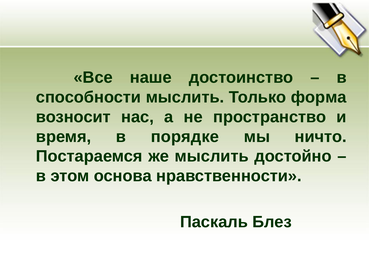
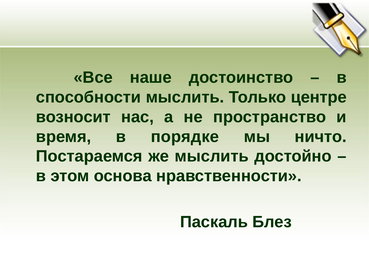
форма: форма -> центре
